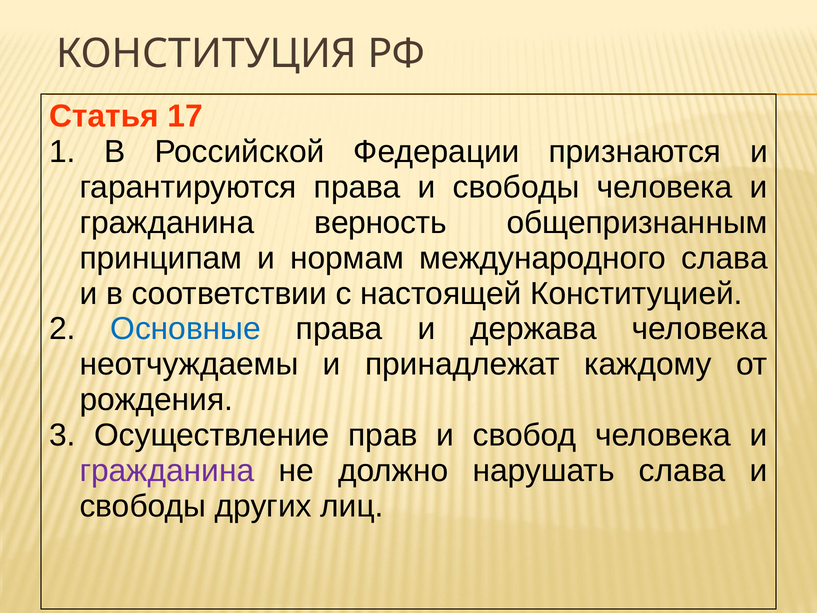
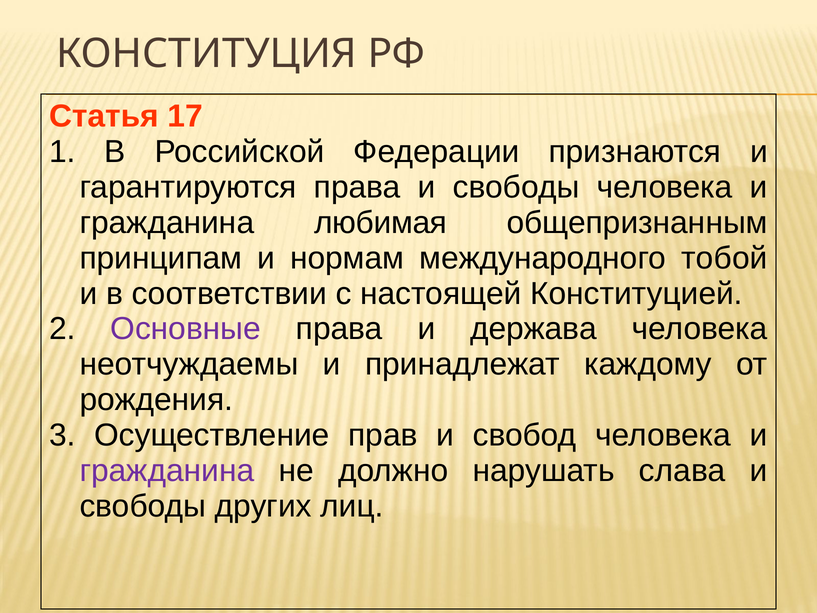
верность: верность -> любимая
международного слава: слава -> тобой
Основные colour: blue -> purple
